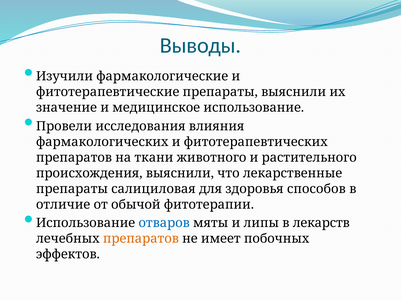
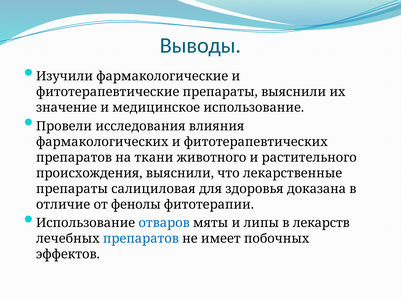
способов: способов -> доказана
обычой: обычой -> фенолы
препаратов at (141, 239) colour: orange -> blue
